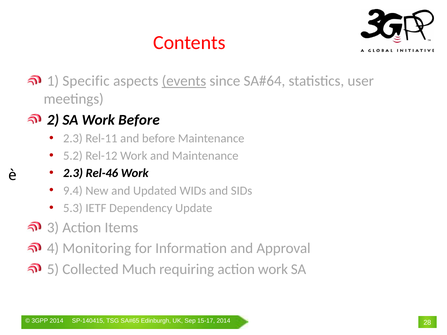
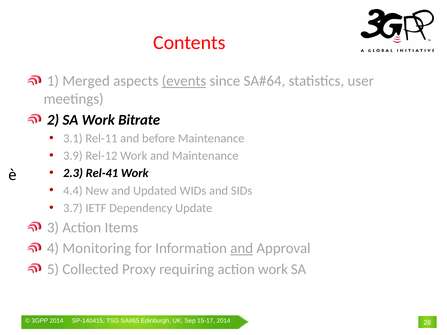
Specific: Specific -> Merged
Work Before: Before -> Bitrate
2.3 at (73, 139): 2.3 -> 3.1
5.2: 5.2 -> 3.9
Rel-46: Rel-46 -> Rel-41
9.4: 9.4 -> 4.4
5.3: 5.3 -> 3.7
and at (242, 249) underline: none -> present
Much: Much -> Proxy
